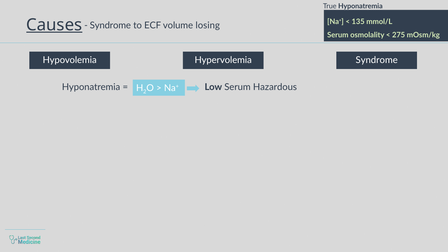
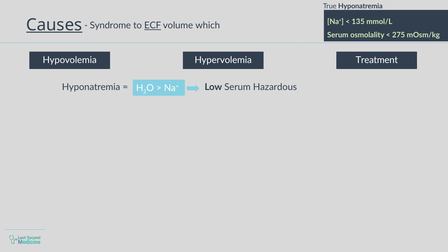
ECF underline: none -> present
losing: losing -> which
Hypovolemia Syndrome: Syndrome -> Treatment
